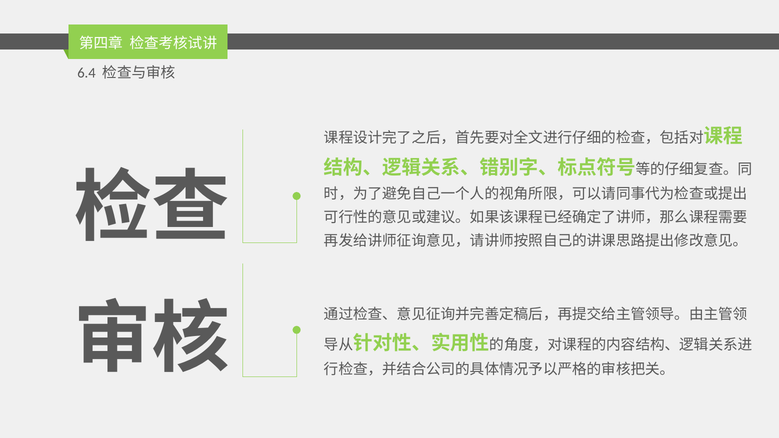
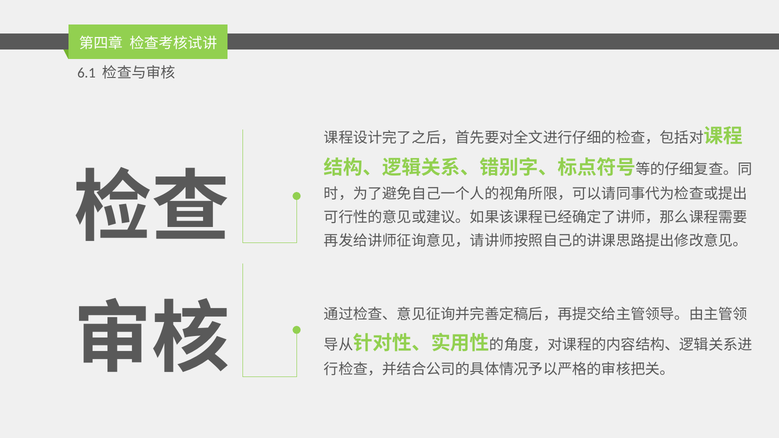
6.4: 6.4 -> 6.1
